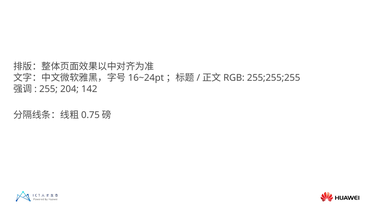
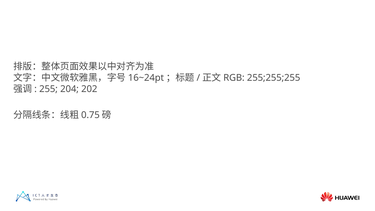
142: 142 -> 202
